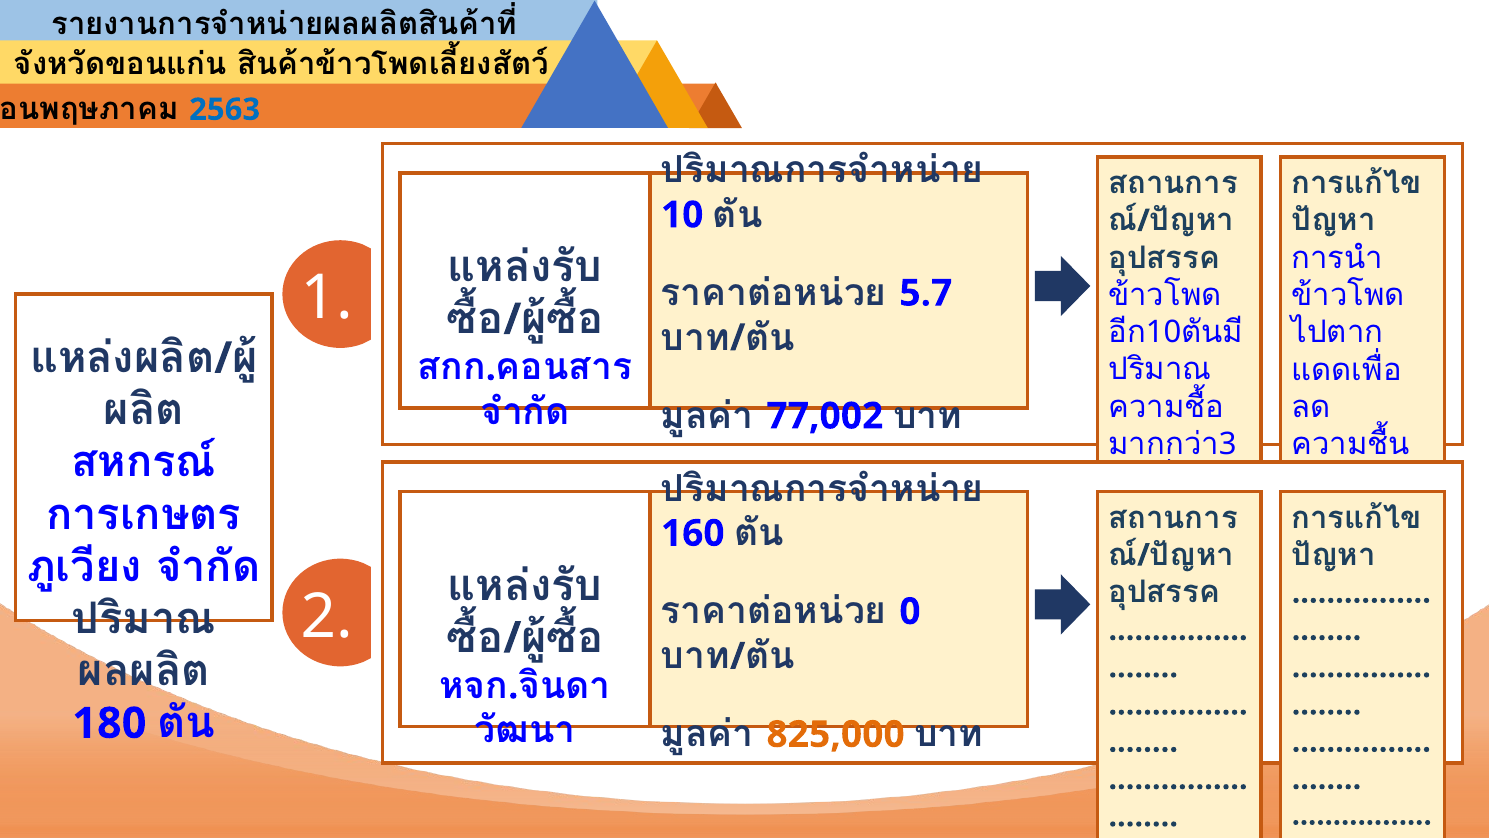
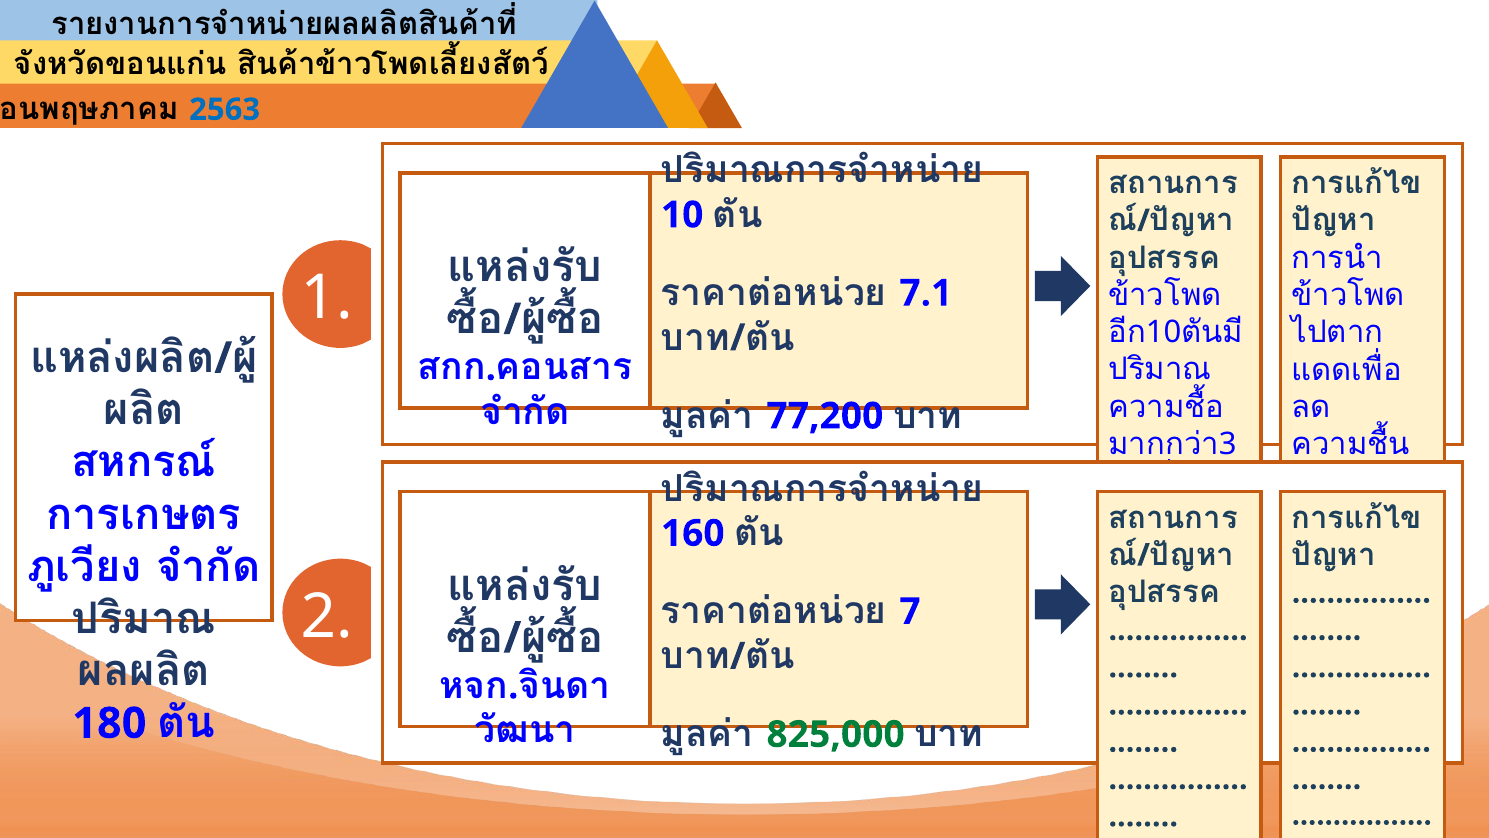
5.7: 5.7 -> 7.1
77,002: 77,002 -> 77,200
0: 0 -> 7
825,000 colour: orange -> green
